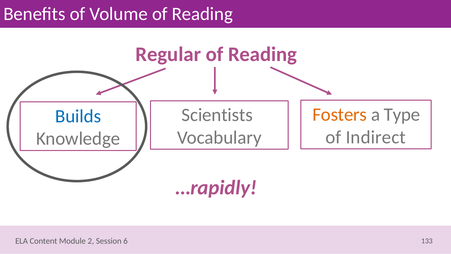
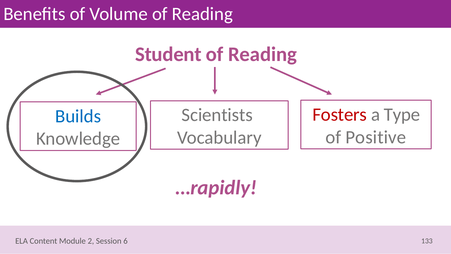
Regular: Regular -> Student
Fosters colour: orange -> red
Indirect: Indirect -> Positive
